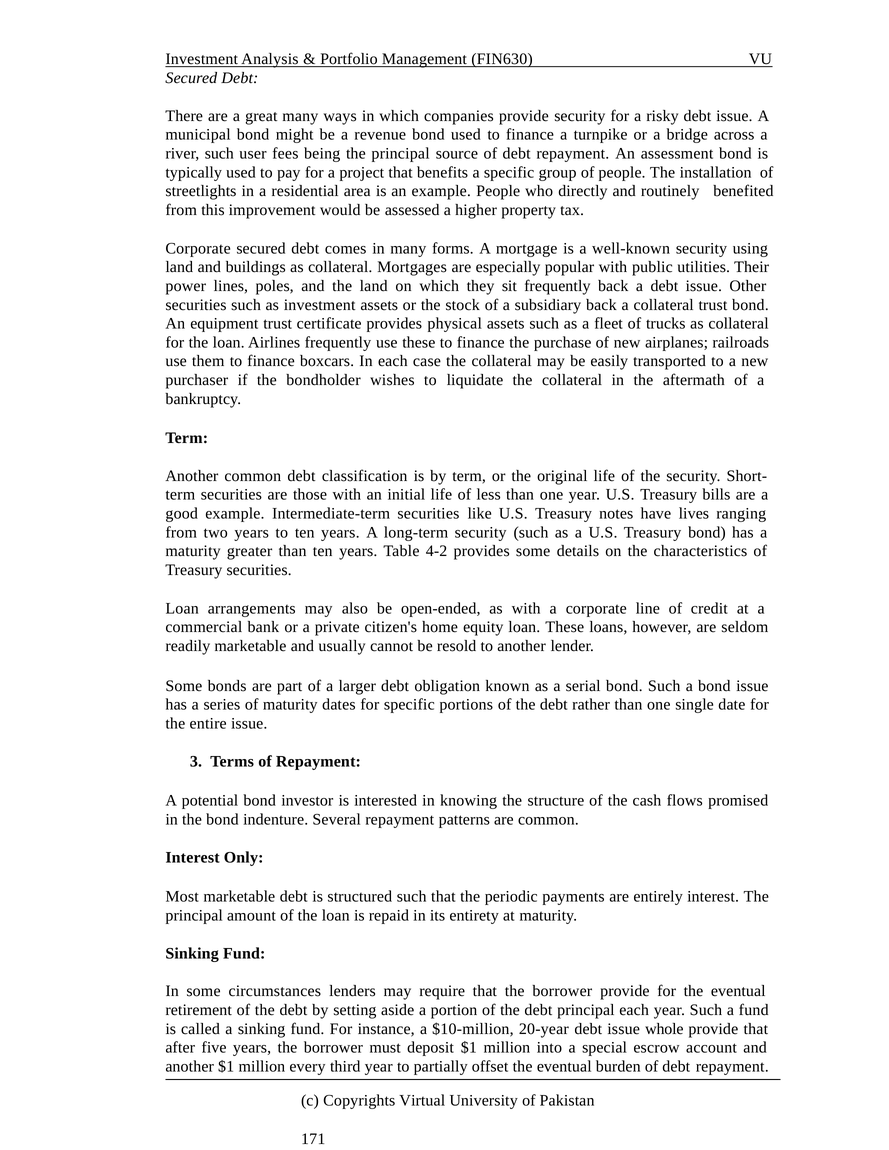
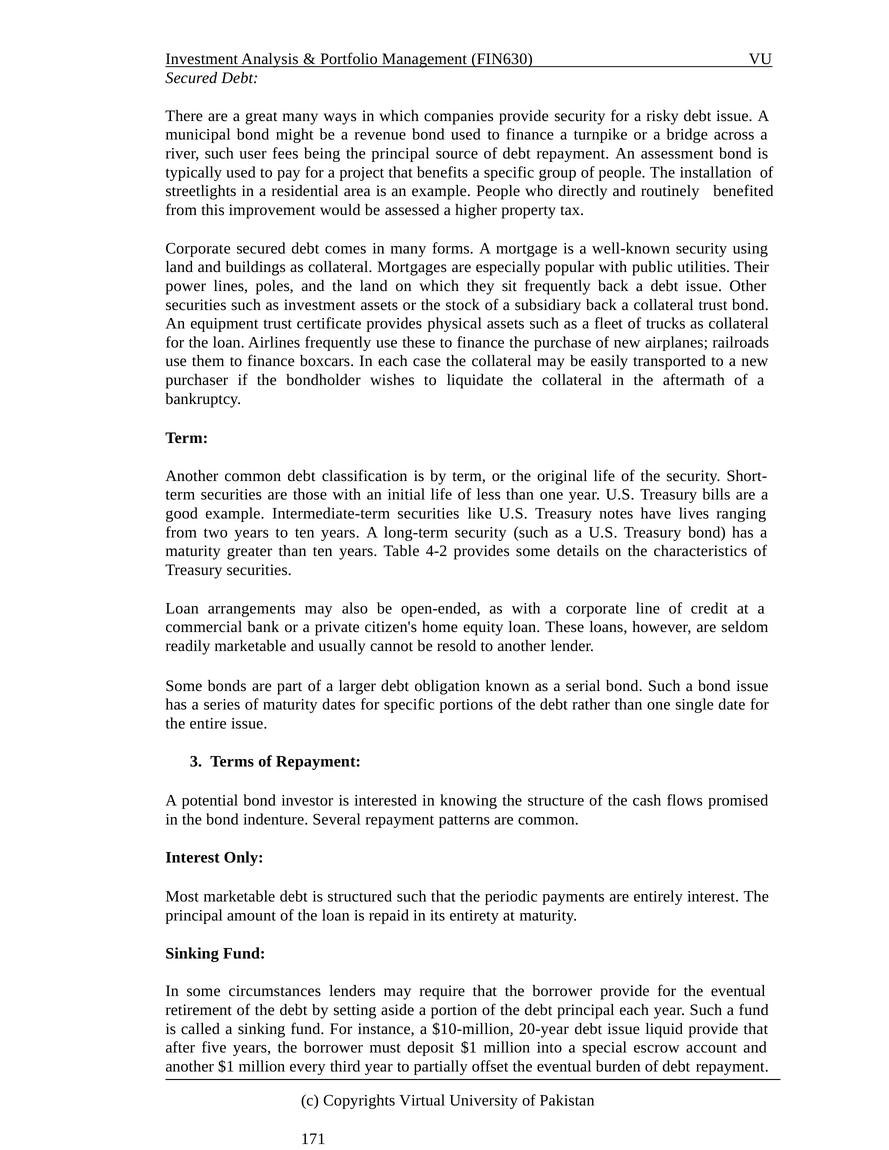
whole: whole -> liquid
